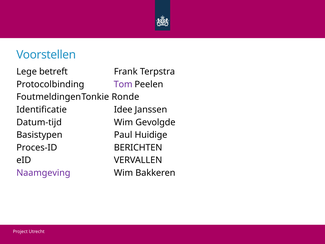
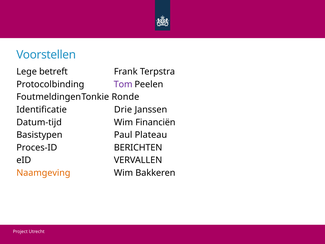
Idee: Idee -> Drie
Gevolgde: Gevolgde -> Financiën
Huidige: Huidige -> Plateau
Naamgeving colour: purple -> orange
